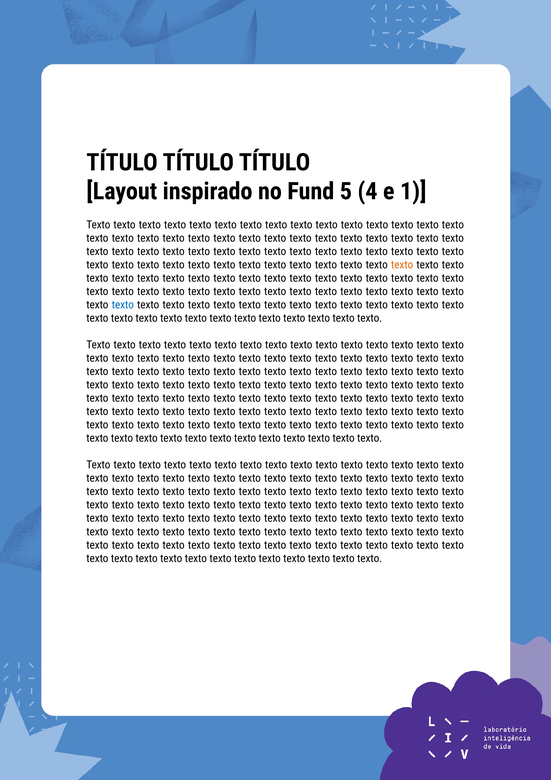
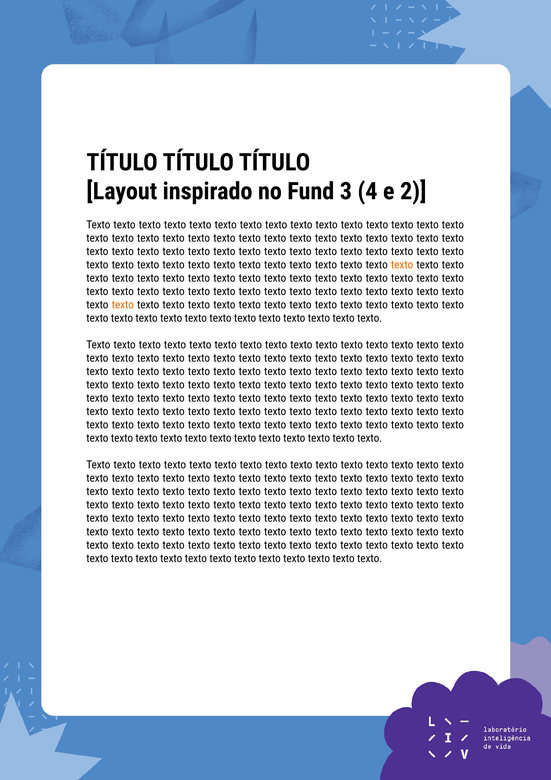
5: 5 -> 3
1: 1 -> 2
texto at (123, 305) colour: blue -> orange
